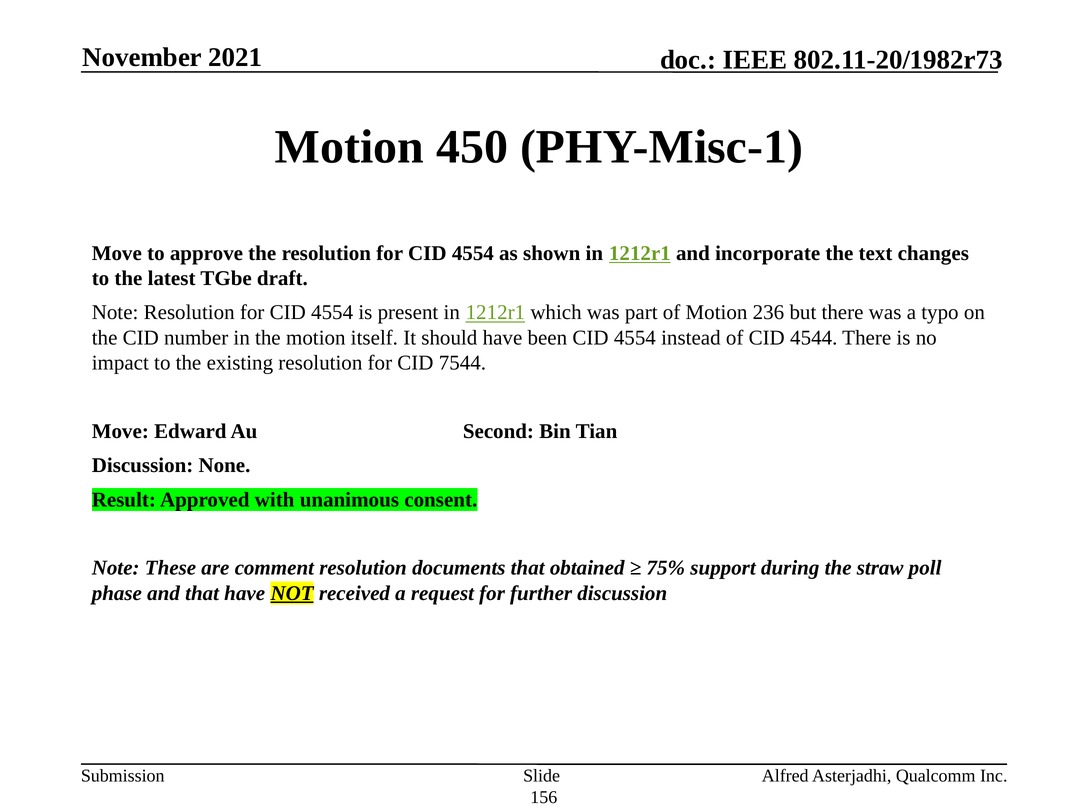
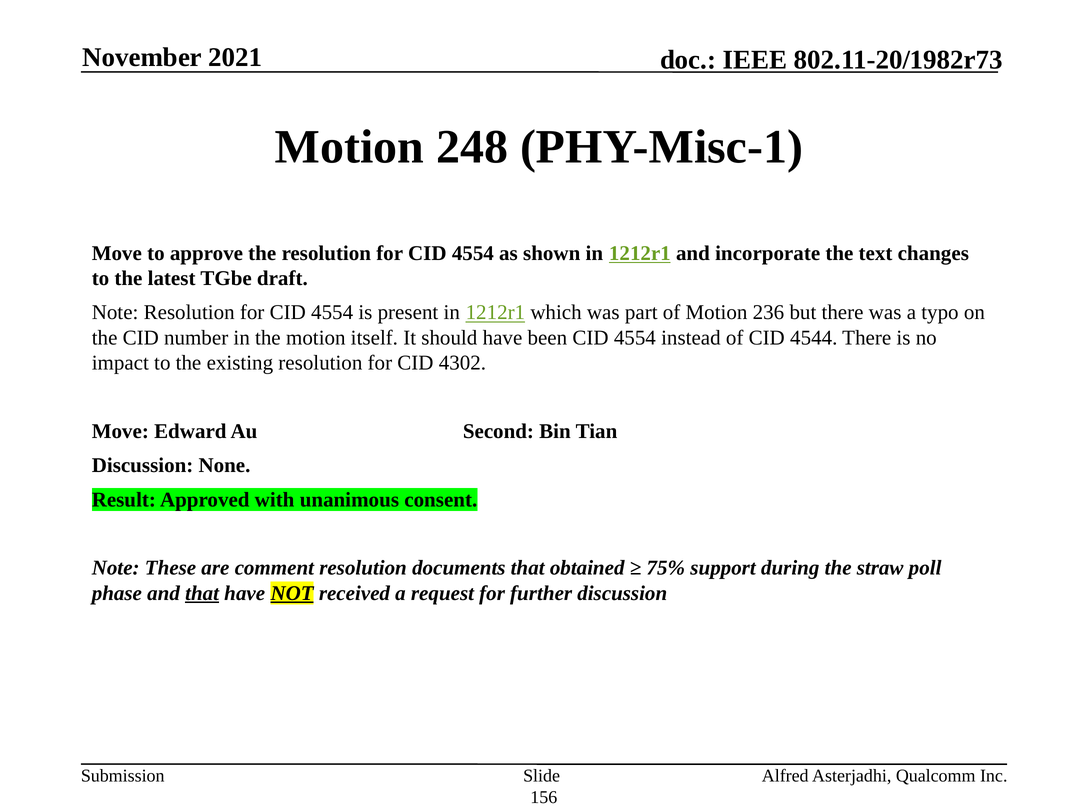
450: 450 -> 248
7544: 7544 -> 4302
that at (202, 593) underline: none -> present
